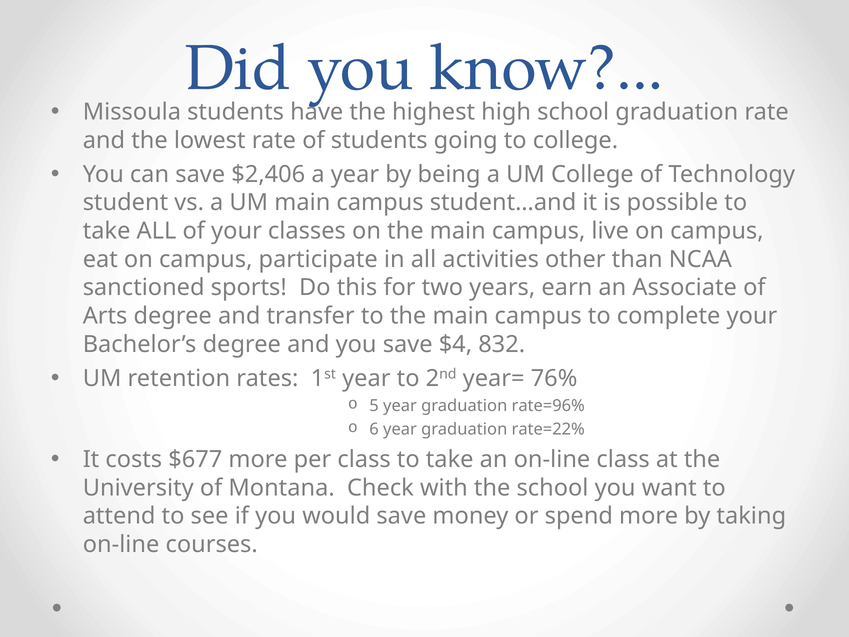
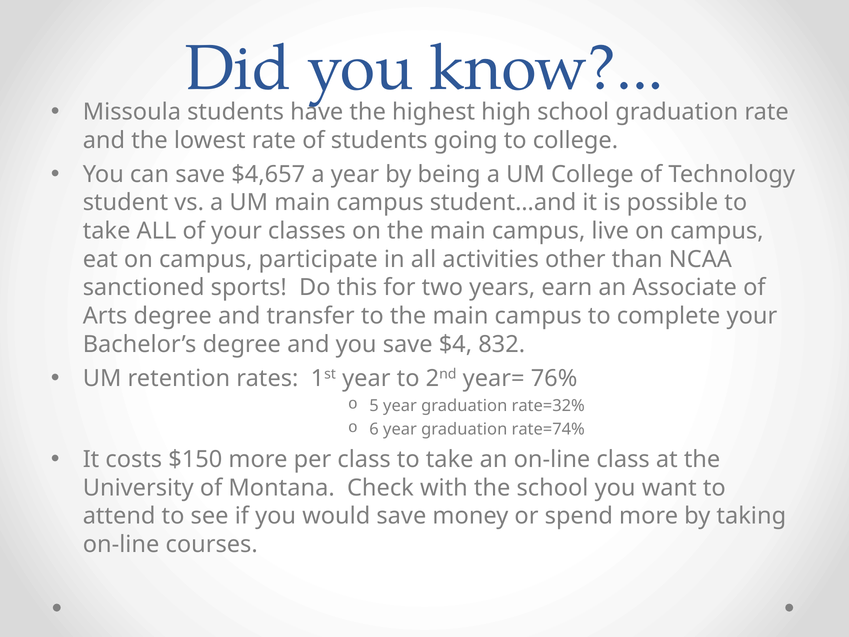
$2,406: $2,406 -> $4,657
rate=96%: rate=96% -> rate=32%
rate=22%: rate=22% -> rate=74%
$677: $677 -> $150
